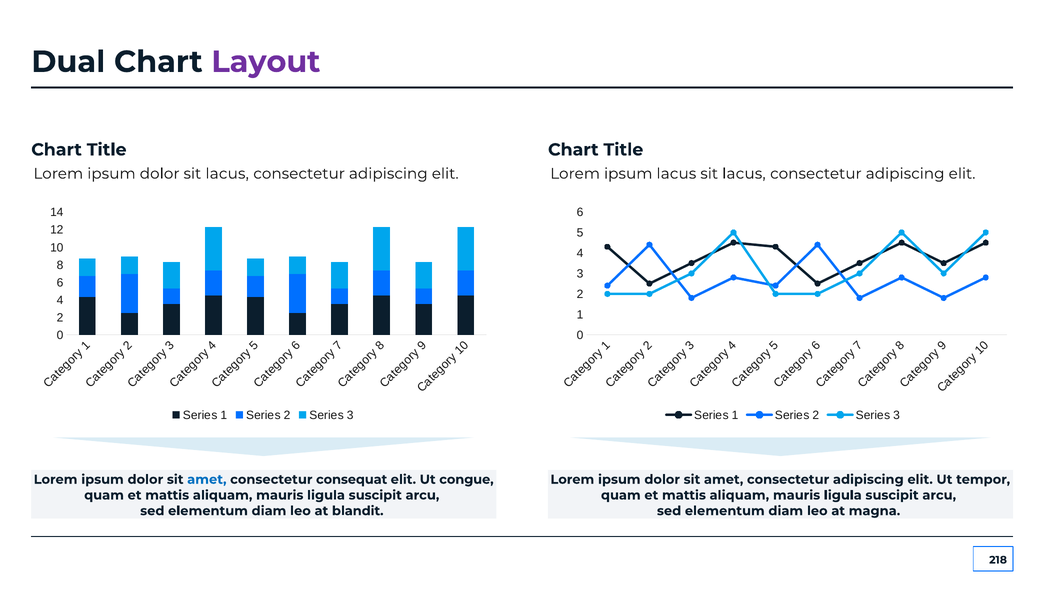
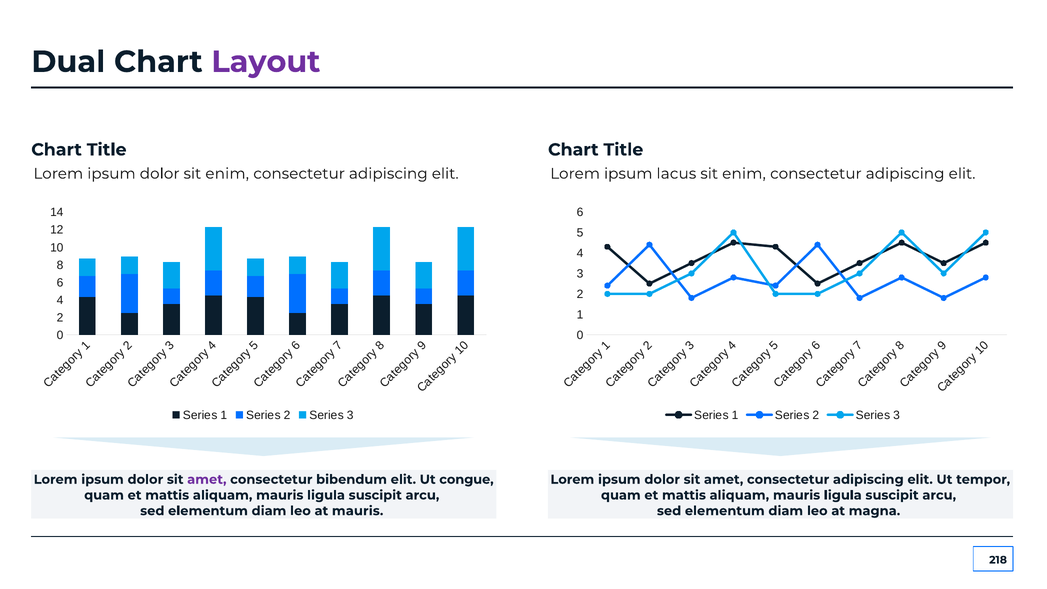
dolor sit lacus: lacus -> enim
lacus at (744, 174): lacus -> enim
amet at (207, 479) colour: blue -> purple
consequat: consequat -> bibendum
at blandit: blandit -> mauris
